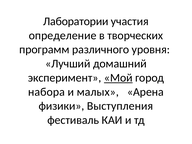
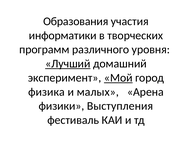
Лаборатории: Лаборатории -> Образования
определение: определение -> информатики
Лучший underline: none -> present
набора: набора -> физика
